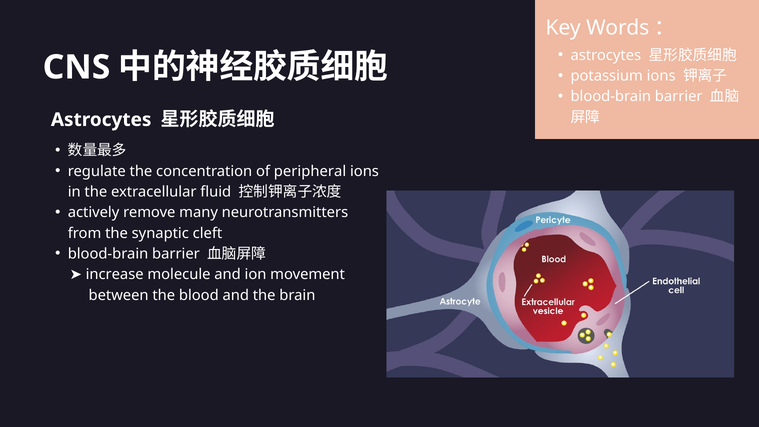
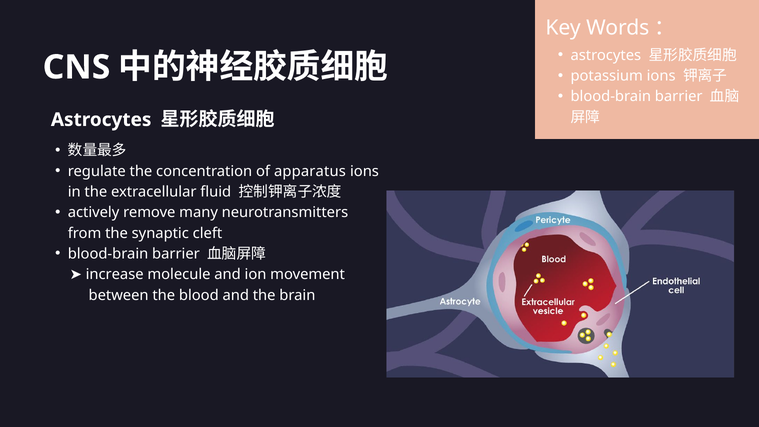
peripheral: peripheral -> apparatus
